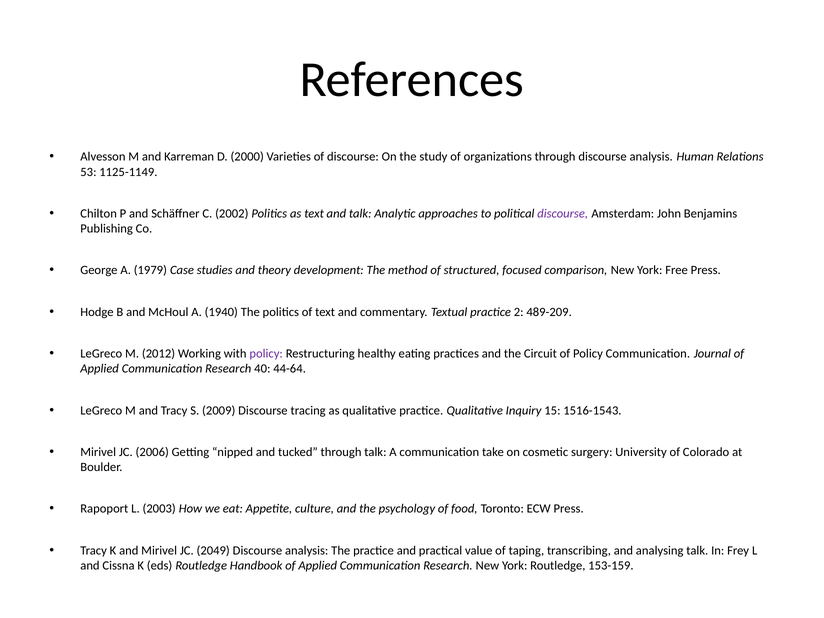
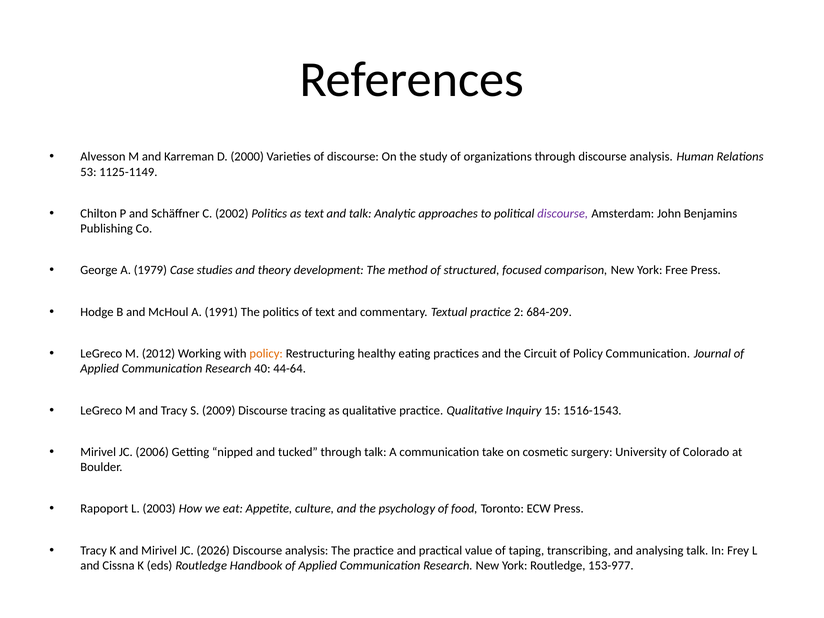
1940: 1940 -> 1991
489-209: 489-209 -> 684-209
policy at (266, 354) colour: purple -> orange
2049: 2049 -> 2026
153-159: 153-159 -> 153-977
